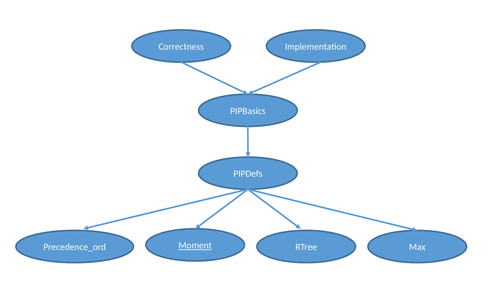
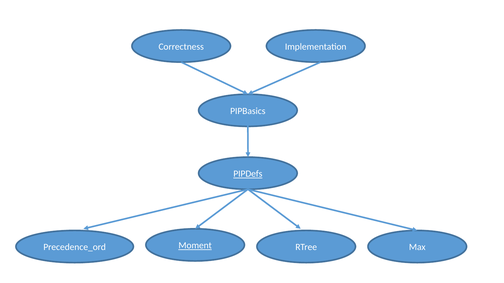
PIPDefs underline: none -> present
